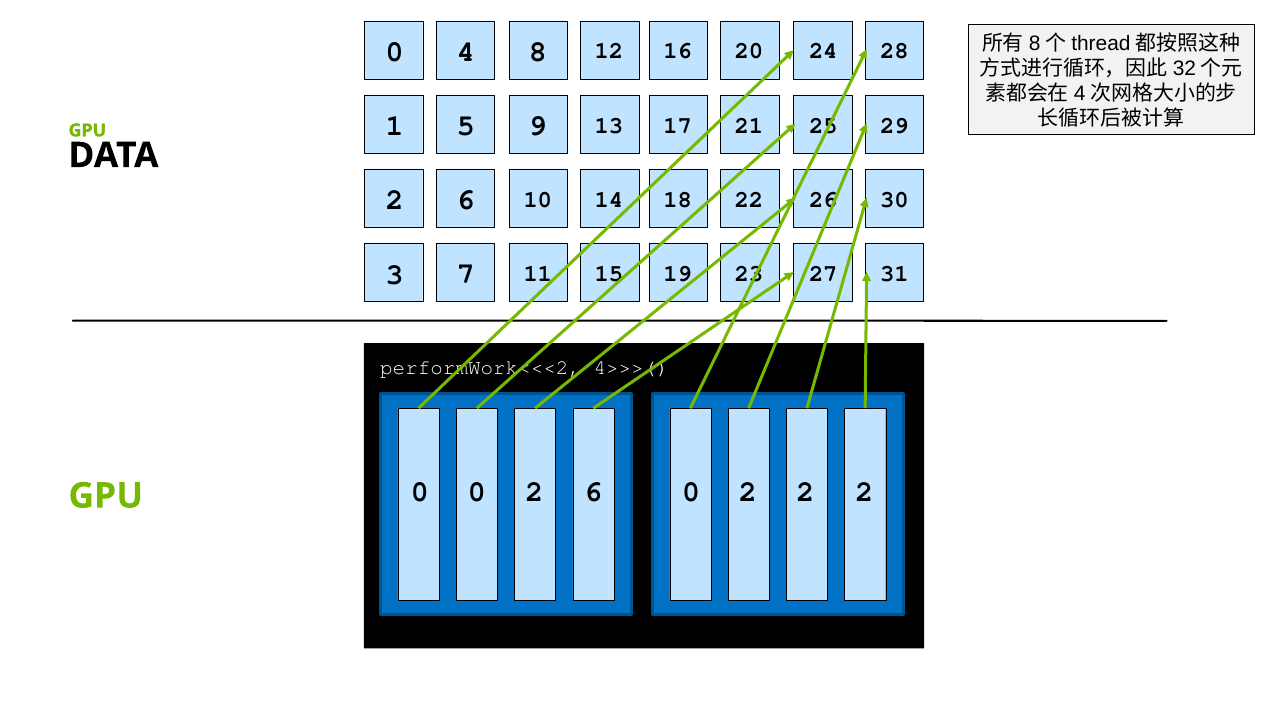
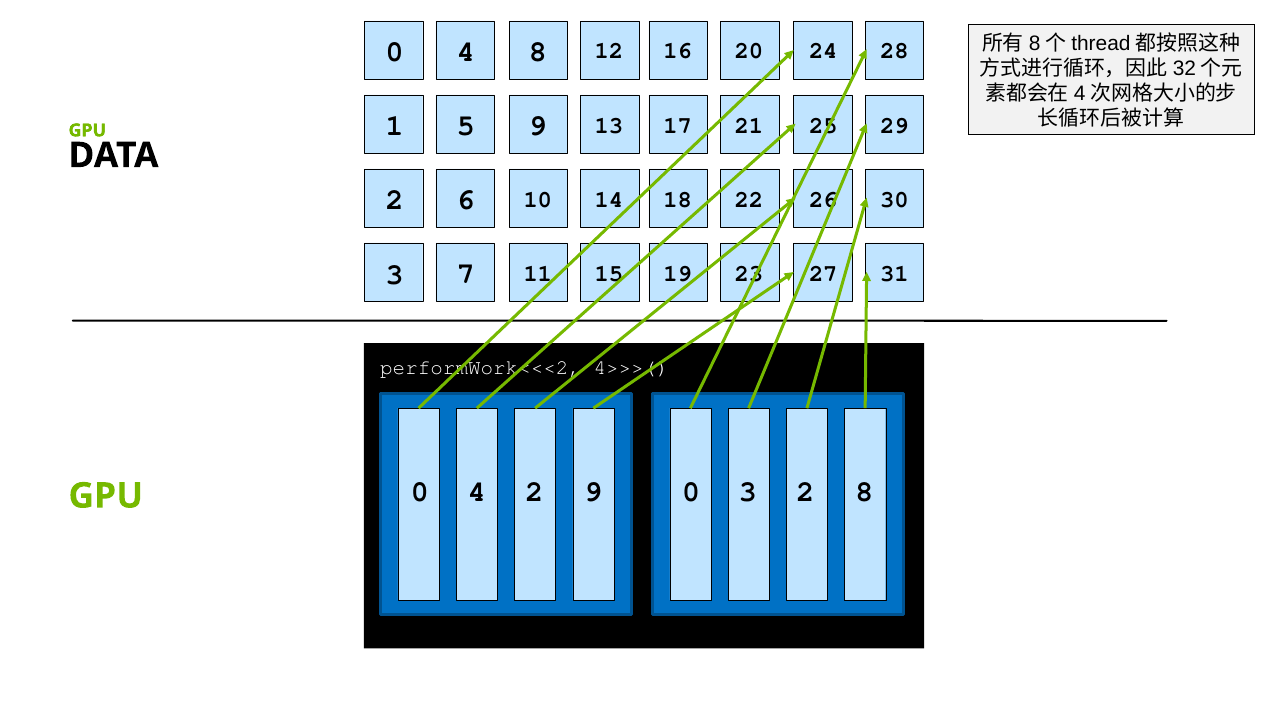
0 0: 0 -> 4
2 6: 6 -> 9
2 at (748, 492): 2 -> 3
2 at (864, 492): 2 -> 8
